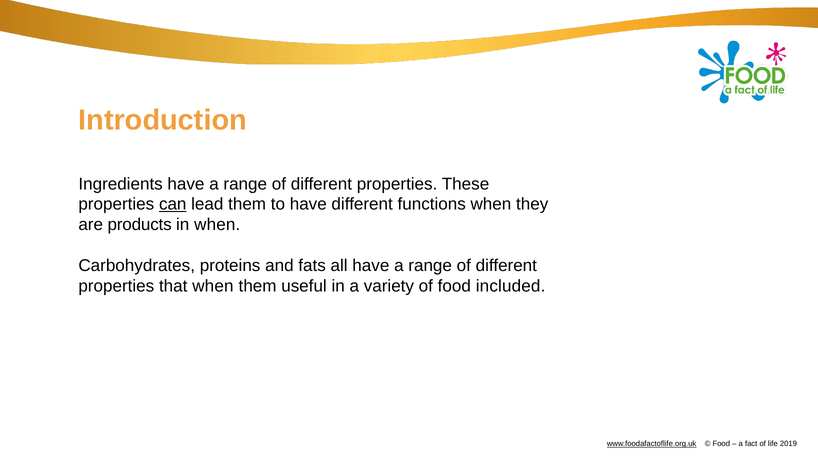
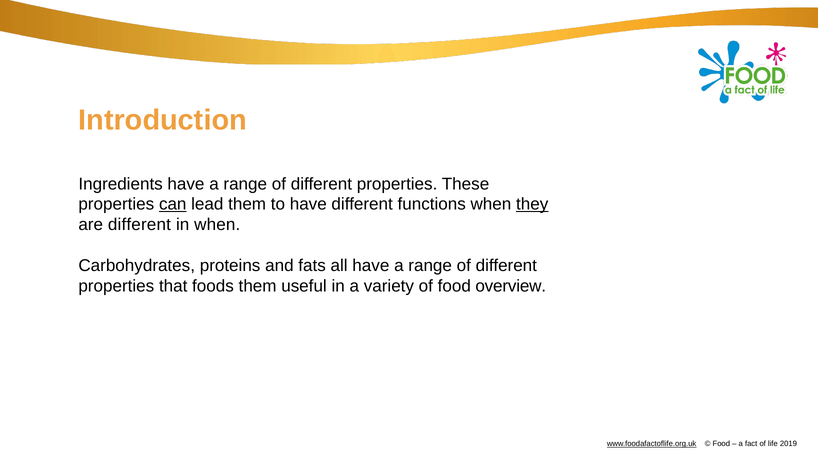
they underline: none -> present
are products: products -> different
that when: when -> foods
included: included -> overview
